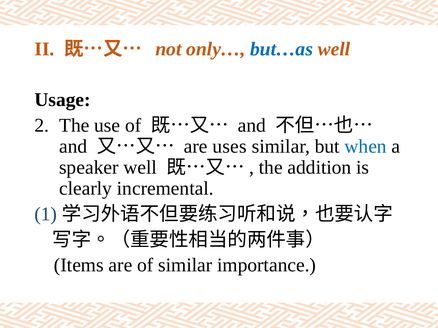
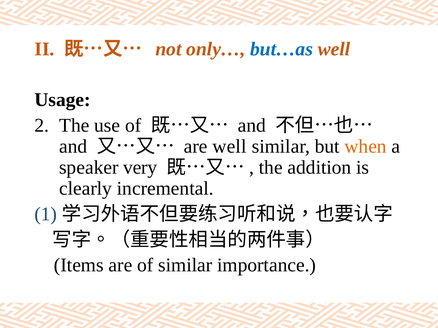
are uses: uses -> well
when colour: blue -> orange
speaker well: well -> very
